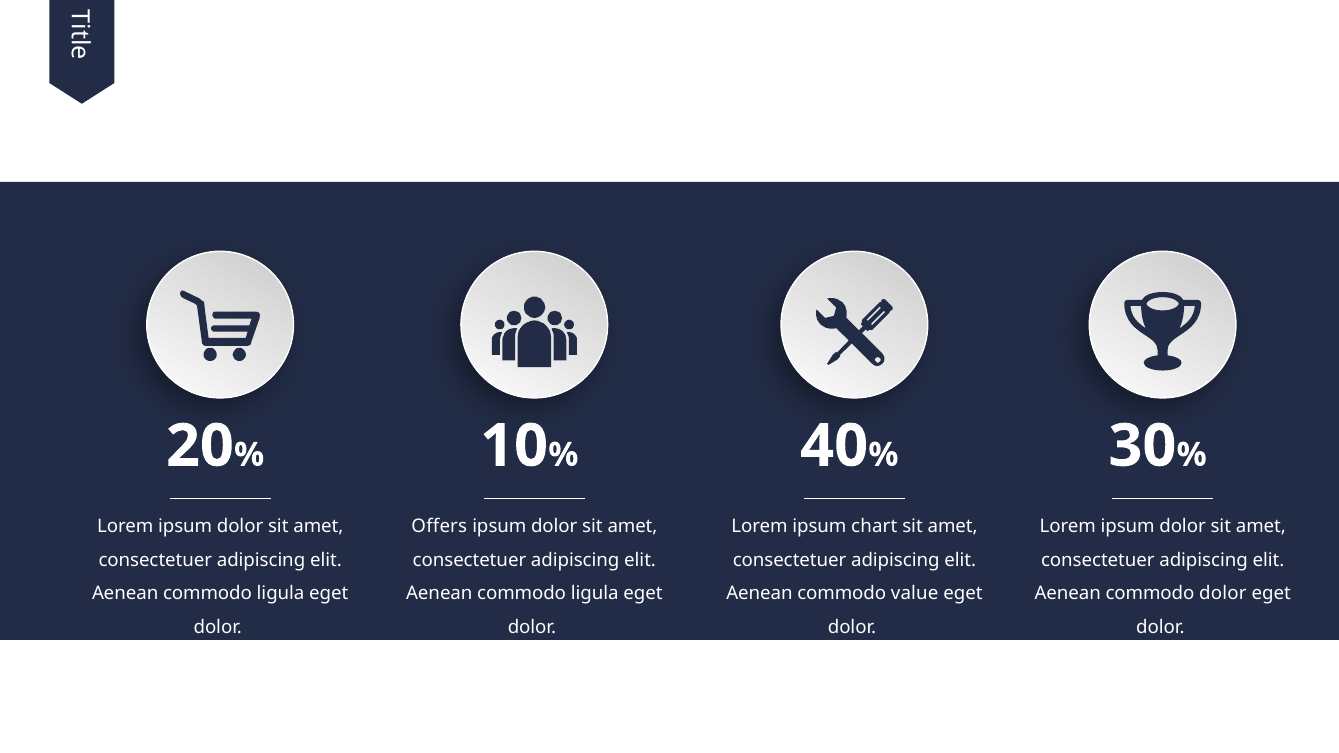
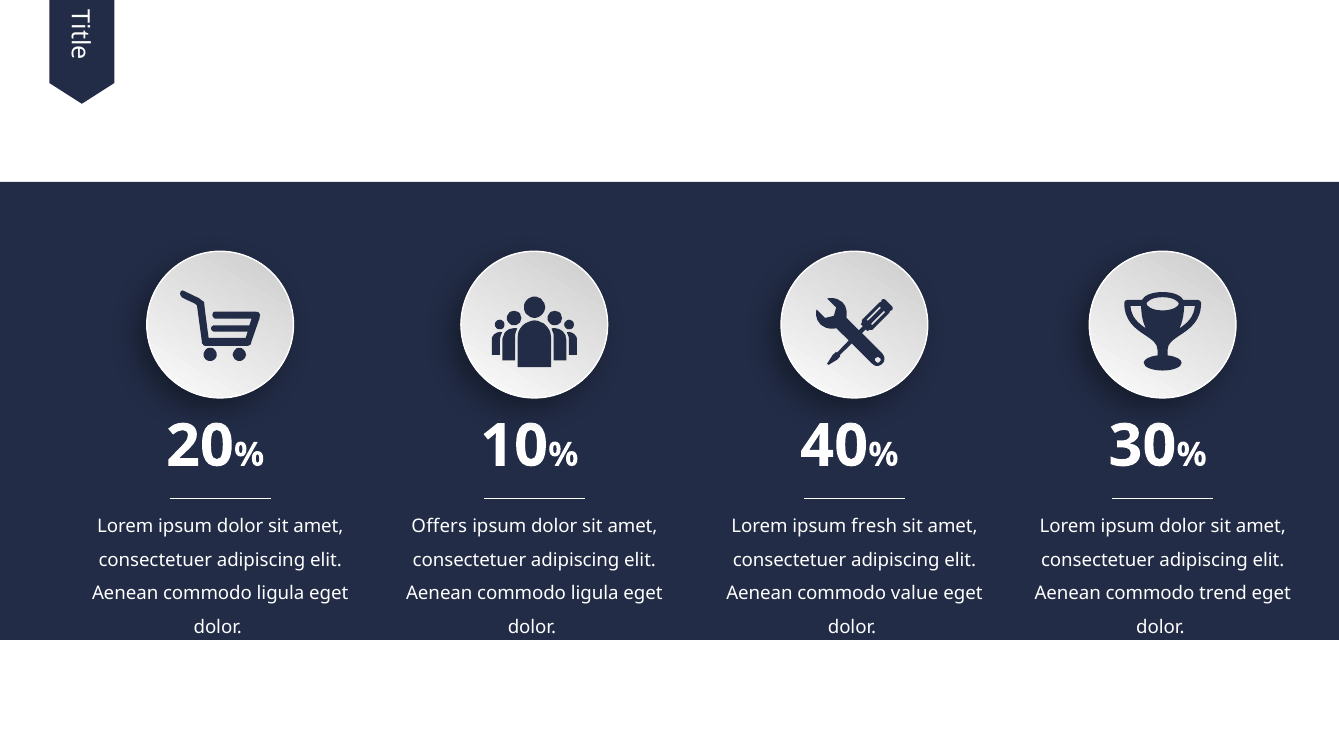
chart: chart -> fresh
commodo dolor: dolor -> trend
